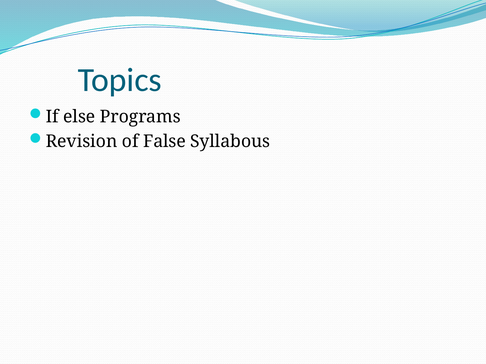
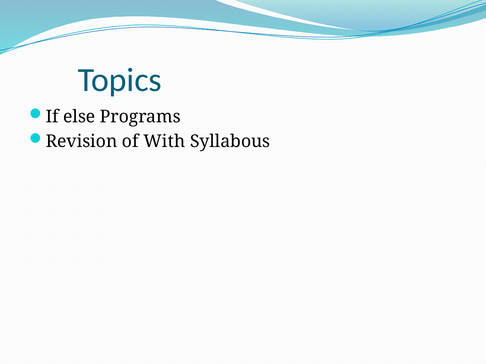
False: False -> With
